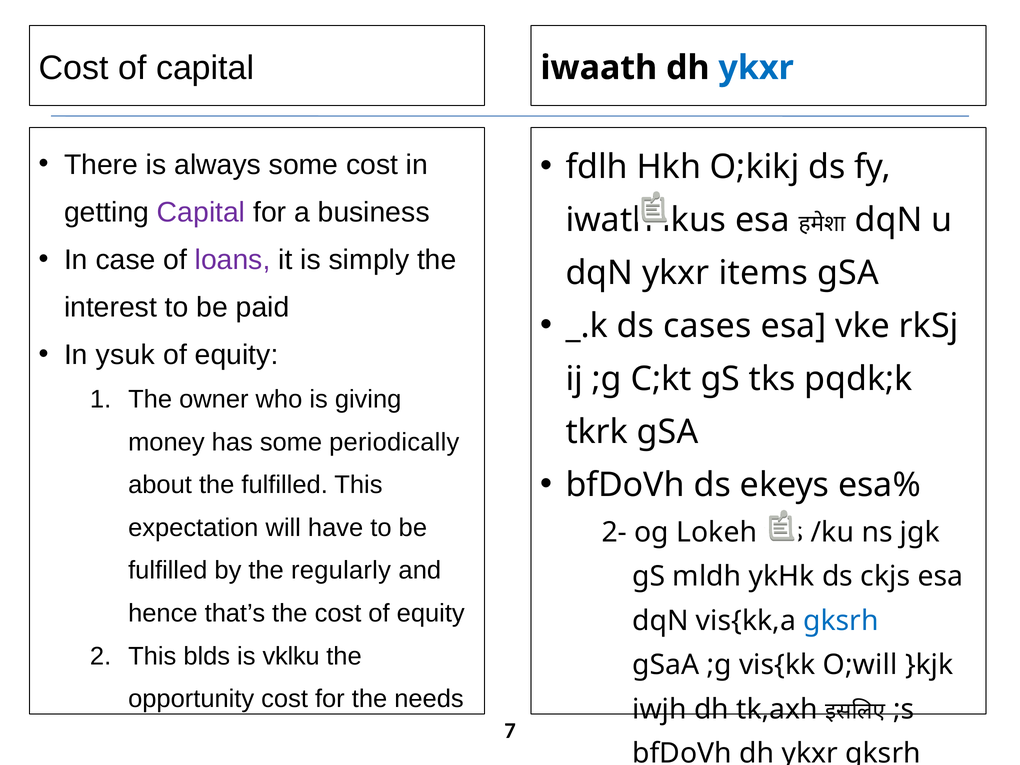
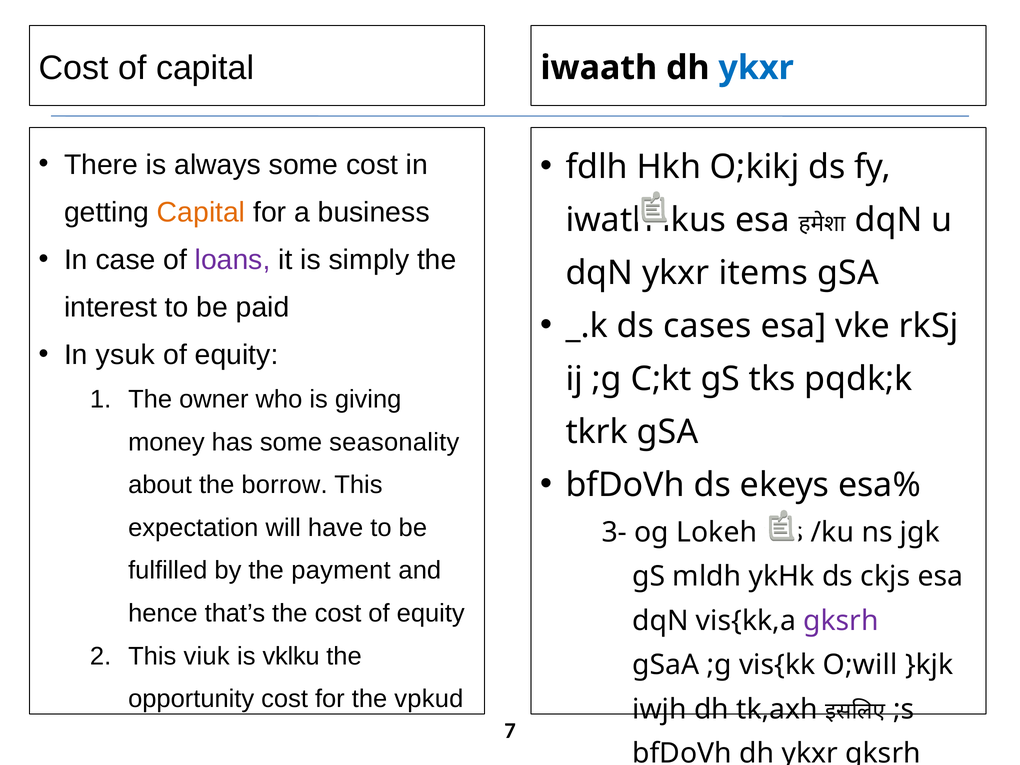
Capital at (201, 212) colour: purple -> orange
periodically: periodically -> seasonality
the fulfilled: fulfilled -> borrow
2- at (614, 532): 2- -> 3-
regularly: regularly -> payment
gksrh at (841, 621) colour: blue -> purple
blds: blds -> viuk
needs: needs -> vpkud
